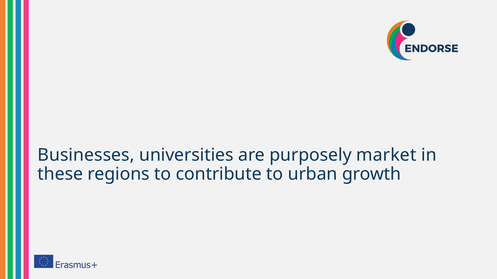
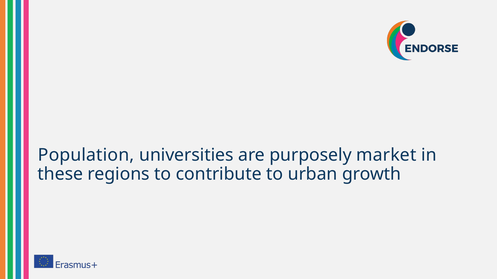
Businesses: Businesses -> Population
